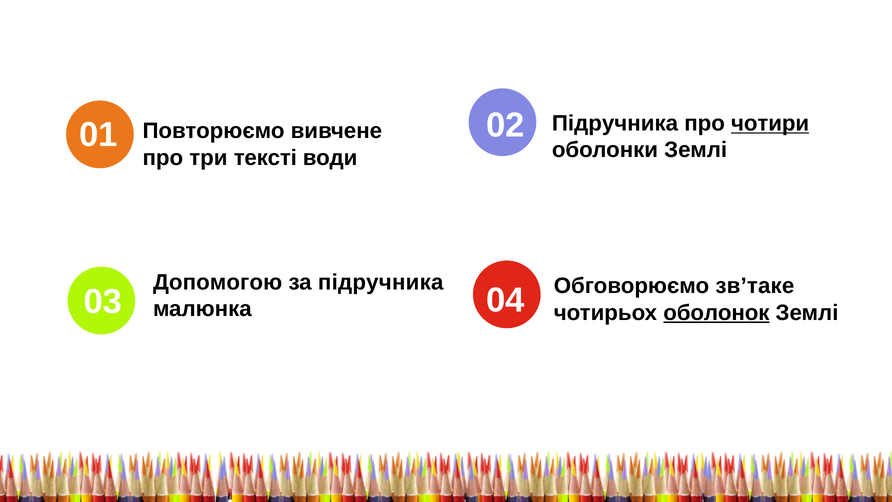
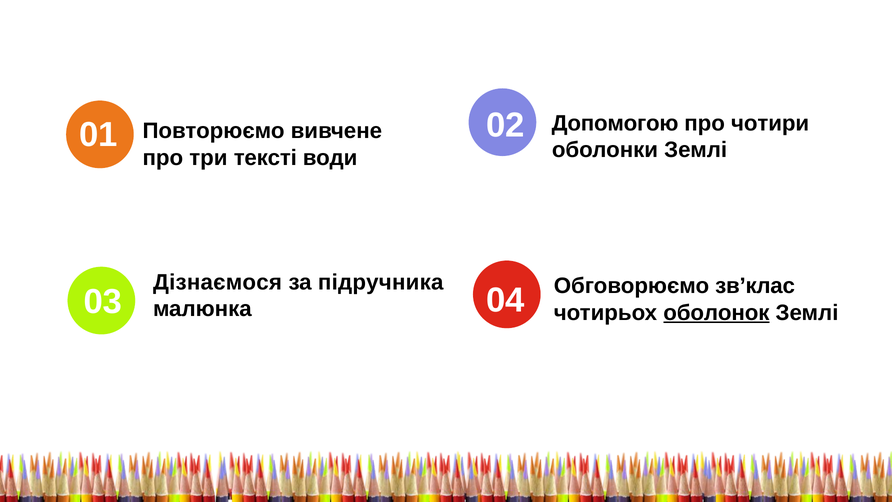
Підручника at (615, 123): Підручника -> Допомогою
чотири underline: present -> none
Допомогою: Допомогою -> Дізнаємося
зв’таке: зв’таке -> зв’клас
